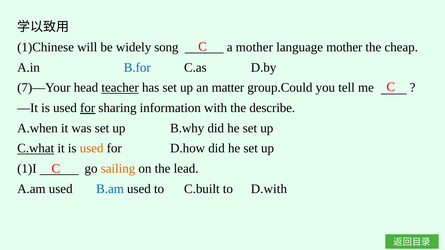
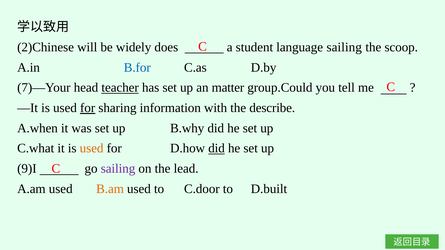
1)Chinese: 1)Chinese -> 2)Chinese
song: song -> does
a mother: mother -> student
language mother: mother -> sailing
cheap: cheap -> scoop
C.what underline: present -> none
did at (217, 149) underline: none -> present
1)I: 1)I -> 9)I
sailing at (118, 169) colour: orange -> purple
B.am colour: blue -> orange
C.built: C.built -> C.door
D.with: D.with -> D.built
